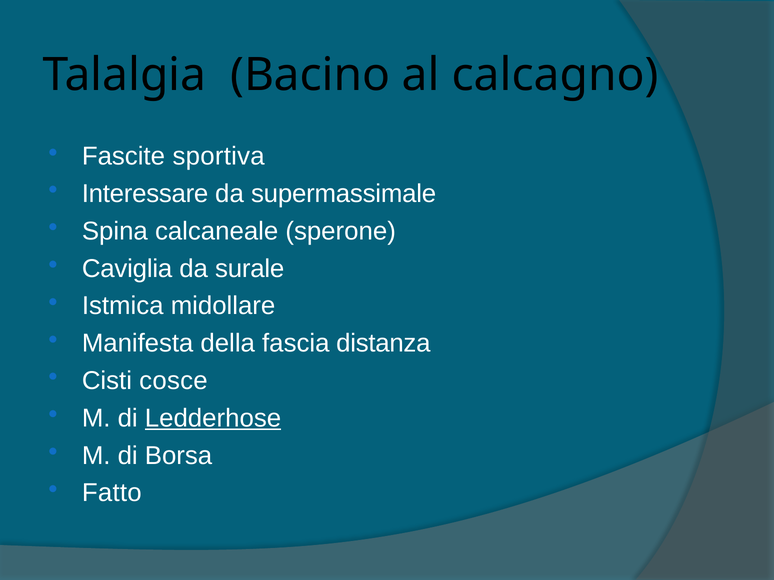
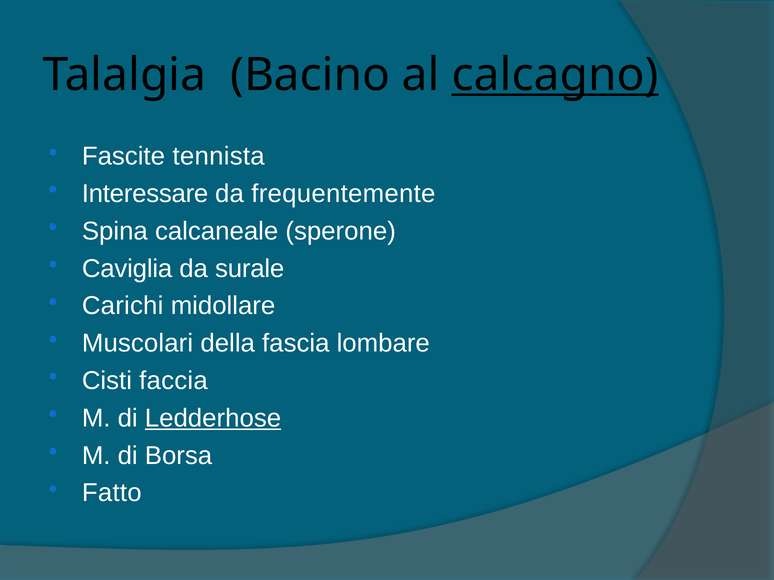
calcagno underline: none -> present
sportiva: sportiva -> tennista
supermassimale: supermassimale -> frequentemente
Istmica: Istmica -> Carichi
Manifesta: Manifesta -> Muscolari
distanza: distanza -> lombare
cosce: cosce -> faccia
